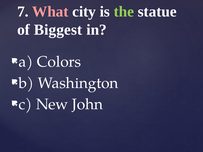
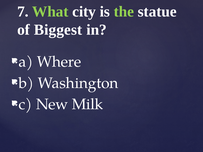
What colour: pink -> light green
Colors: Colors -> Where
John: John -> Milk
